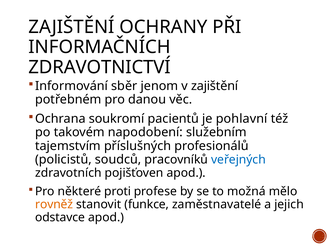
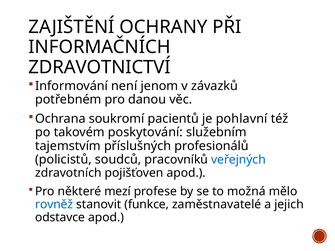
sběr: sběr -> není
v zajištění: zajištění -> závazků
napodobení: napodobení -> poskytování
proti: proti -> mezí
rovněž colour: orange -> blue
